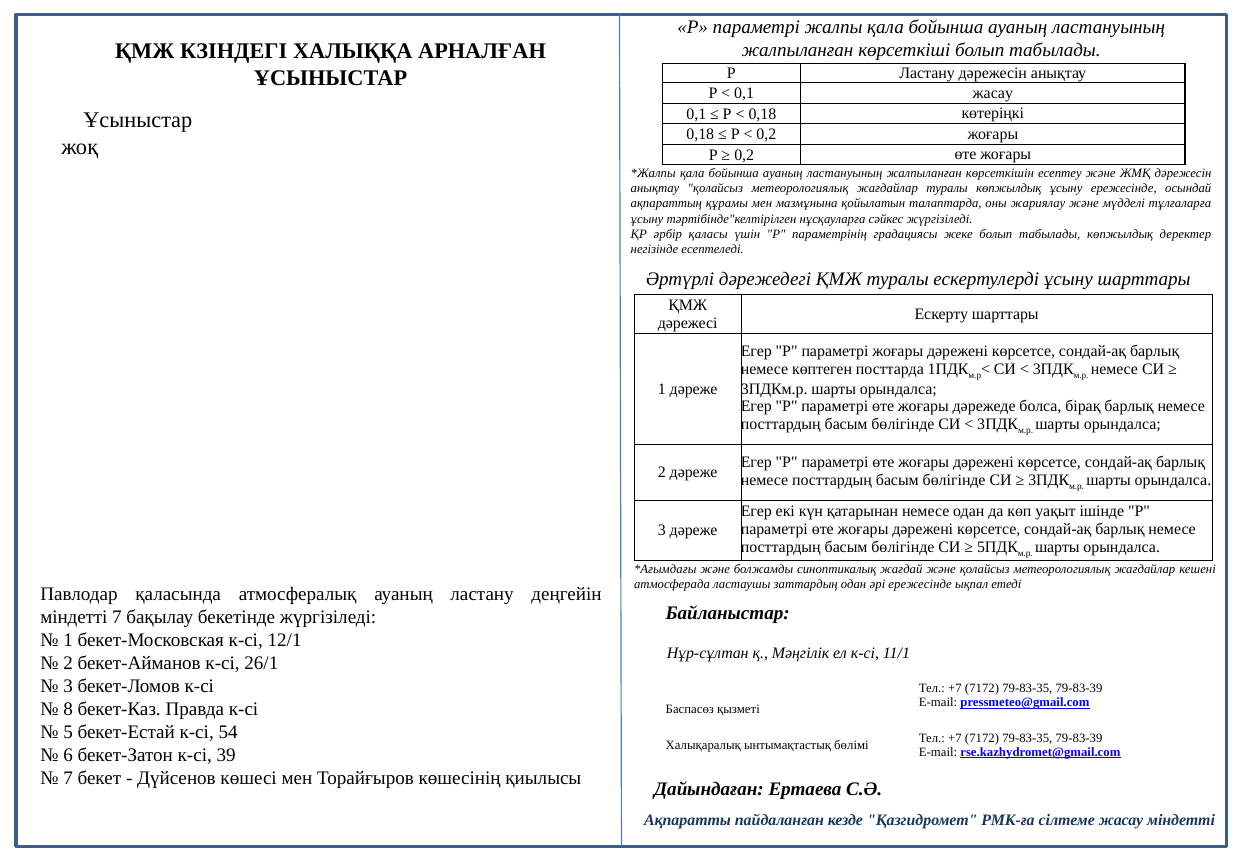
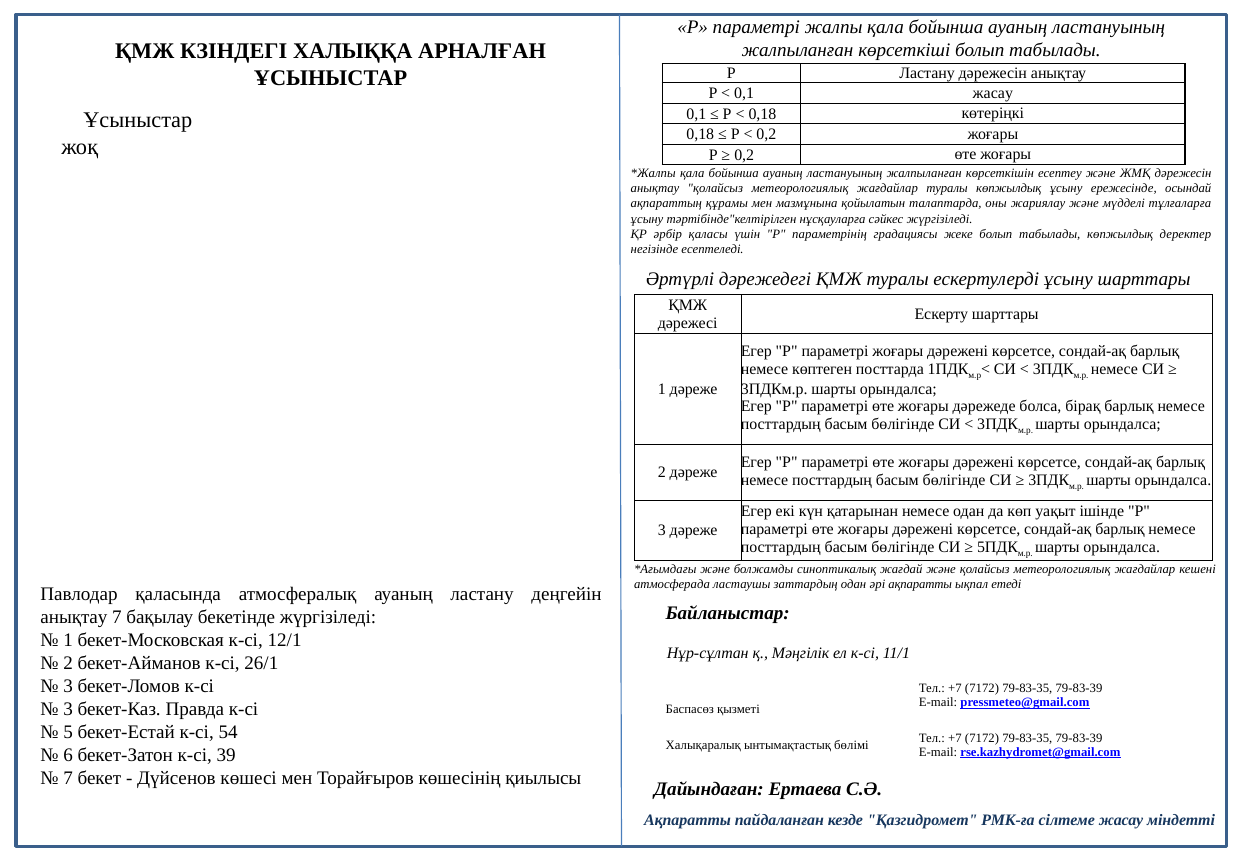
әрі ережесінде: ережесінде -> ақпаратты
міндетті at (74, 617): міндетті -> анықтау
8 at (68, 709): 8 -> 3
